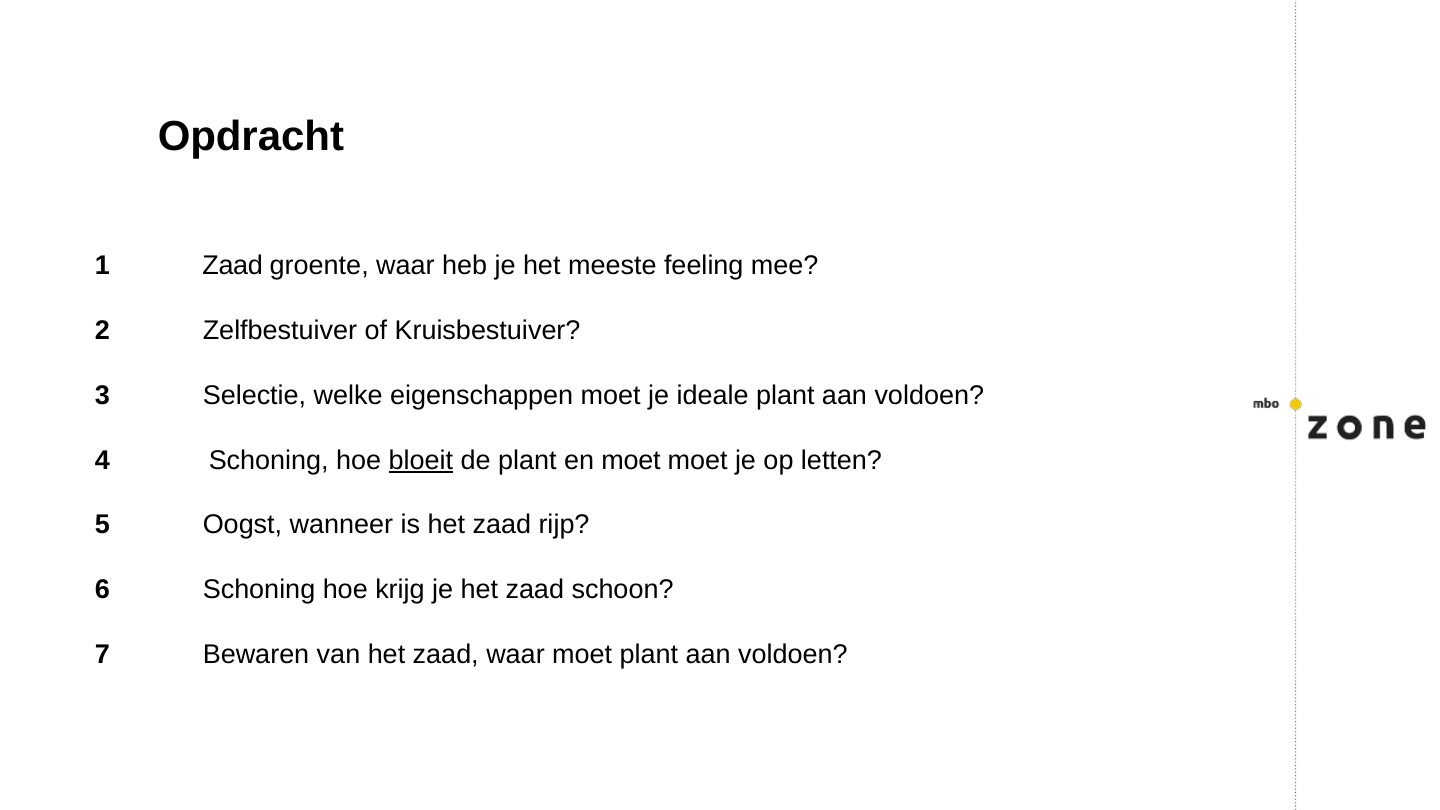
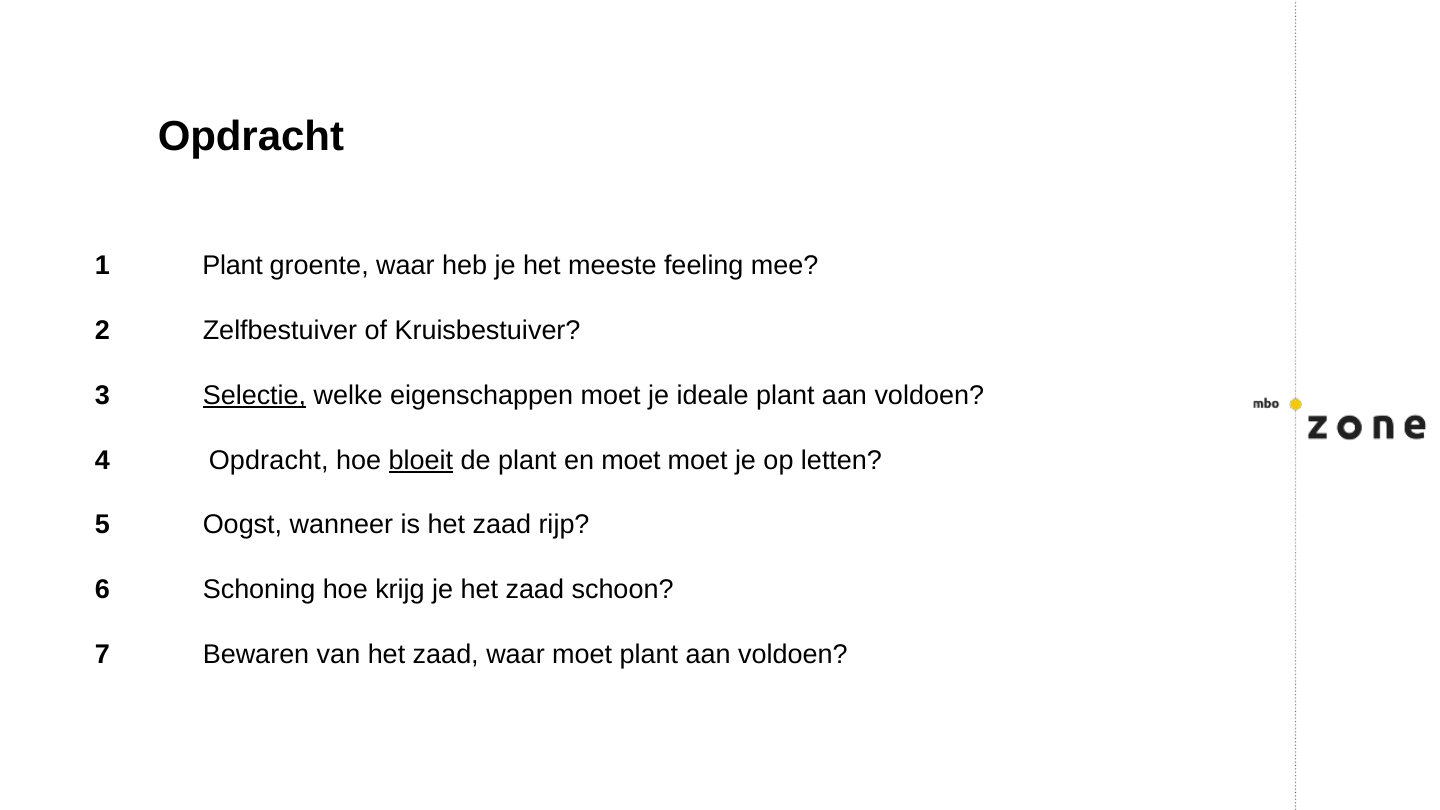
1 Zaad: Zaad -> Plant
Selectie underline: none -> present
4 Schoning: Schoning -> Opdracht
